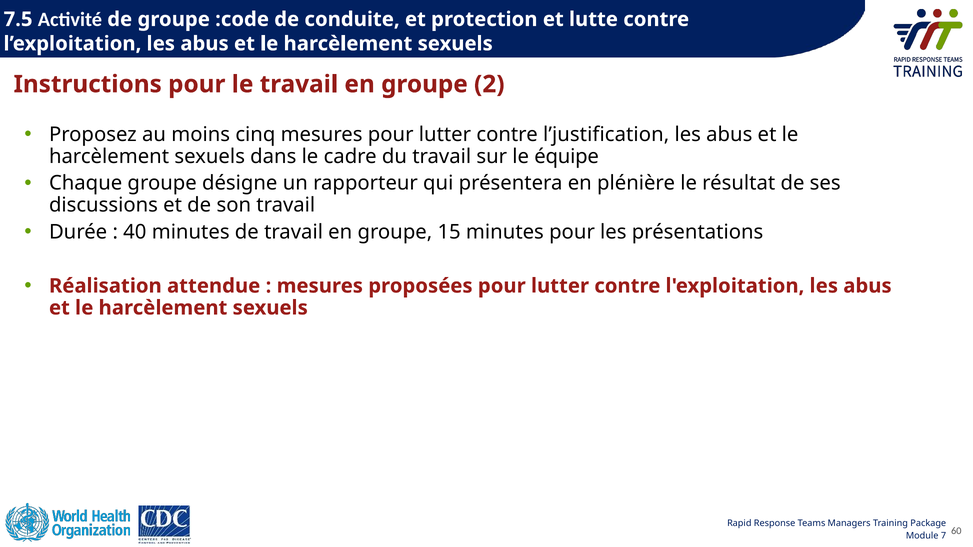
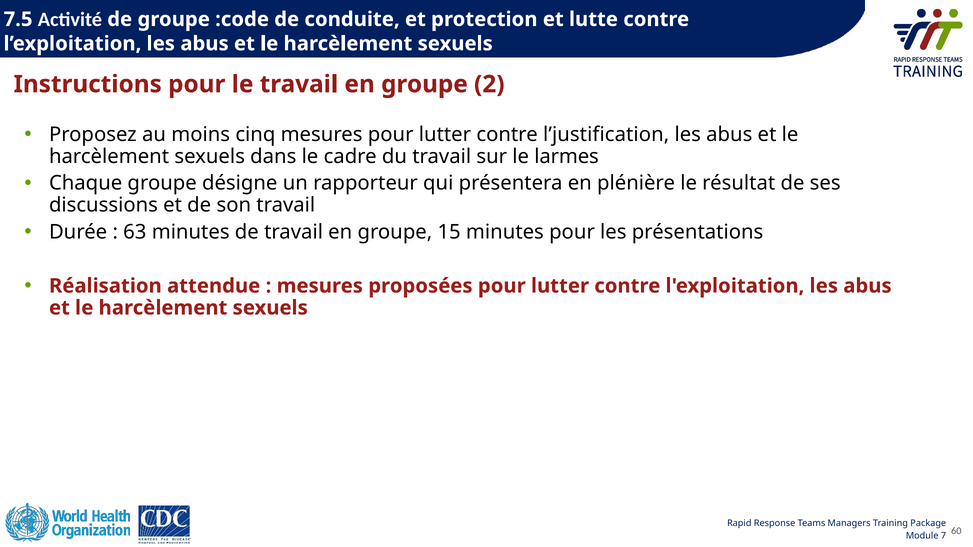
équipe: équipe -> larmes
40: 40 -> 63
